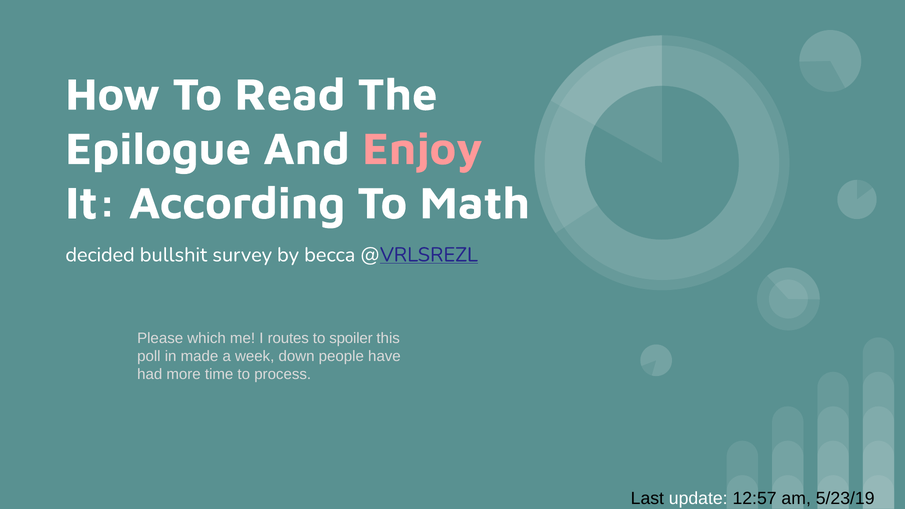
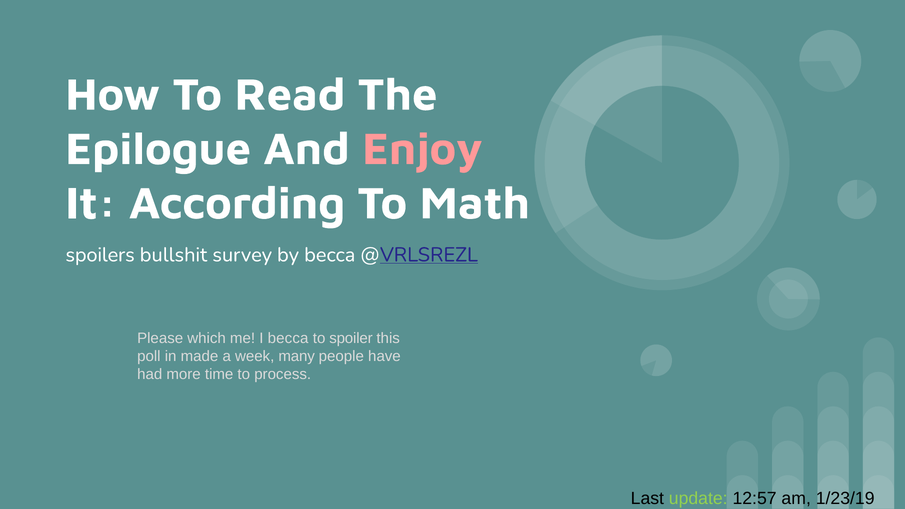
decided: decided -> spoilers
I routes: routes -> becca
down: down -> many
update colour: white -> light green
5/23/19: 5/23/19 -> 1/23/19
